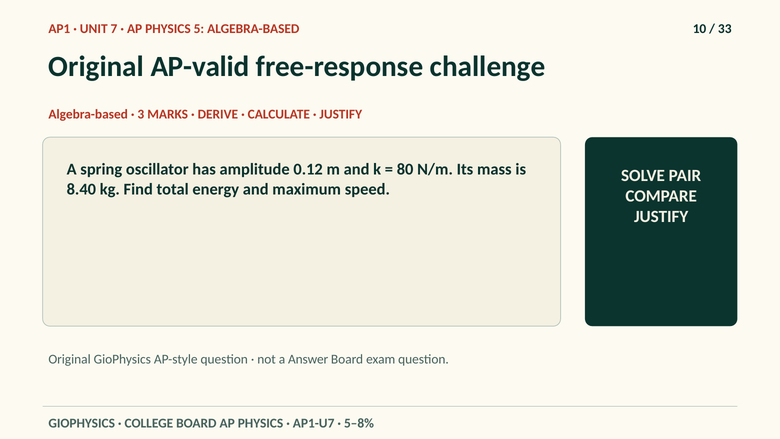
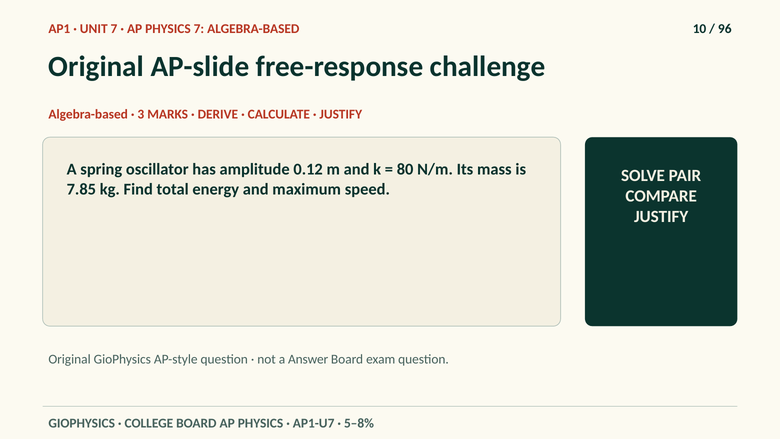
PHYSICS 5: 5 -> 7
33: 33 -> 96
AP-valid: AP-valid -> AP-slide
8.40: 8.40 -> 7.85
